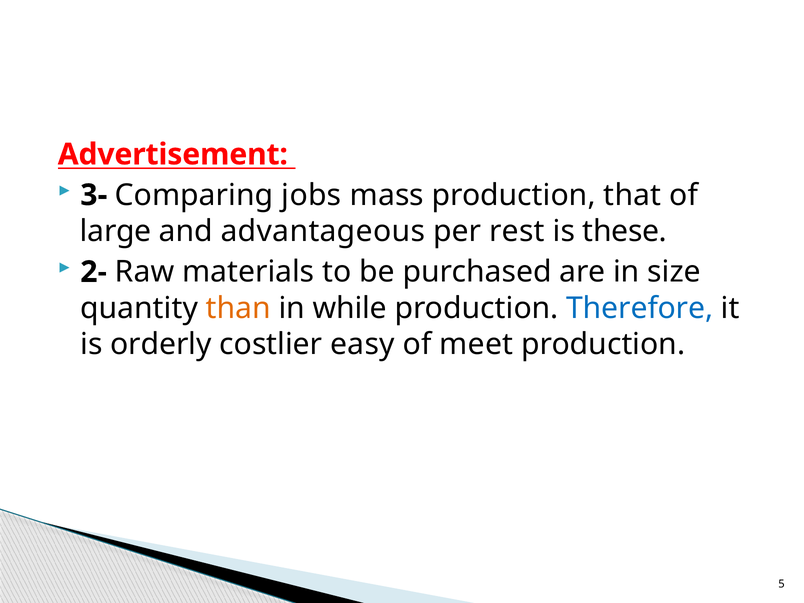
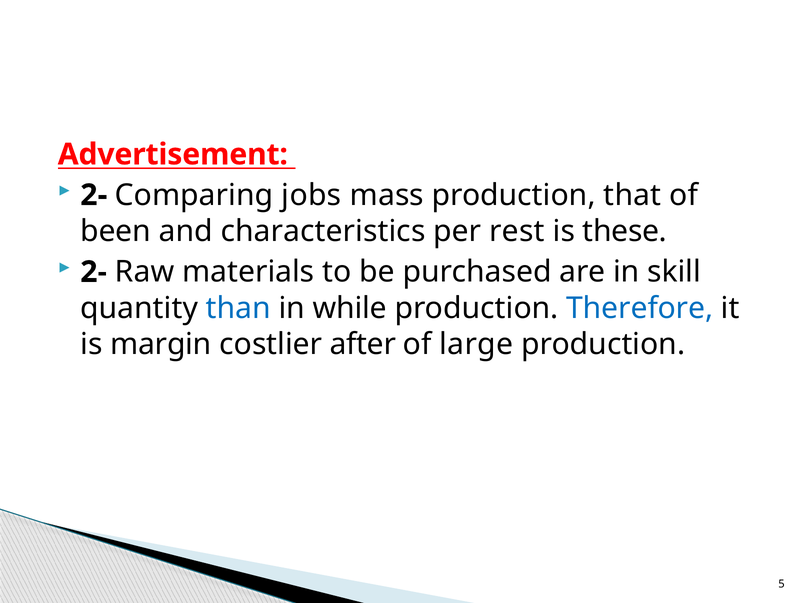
3- at (94, 195): 3- -> 2-
large: large -> been
advantageous: advantageous -> characteristics
size: size -> skill
than colour: orange -> blue
orderly: orderly -> margin
easy: easy -> after
meet: meet -> large
